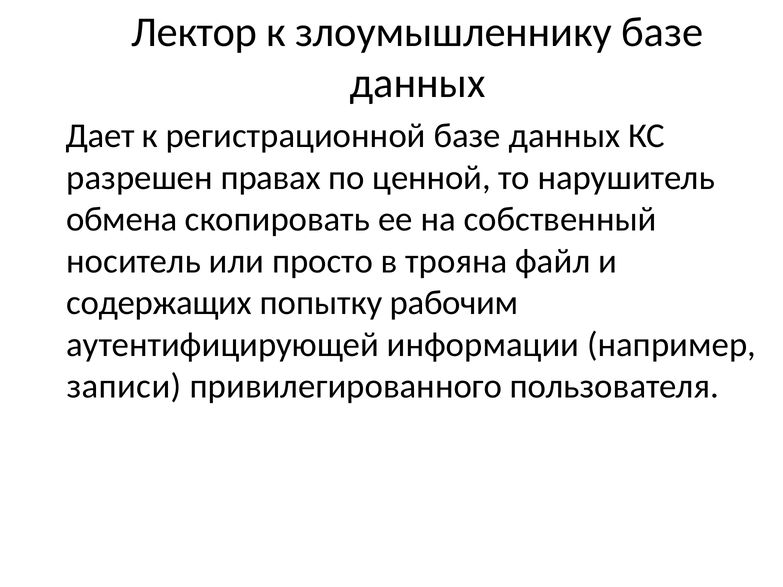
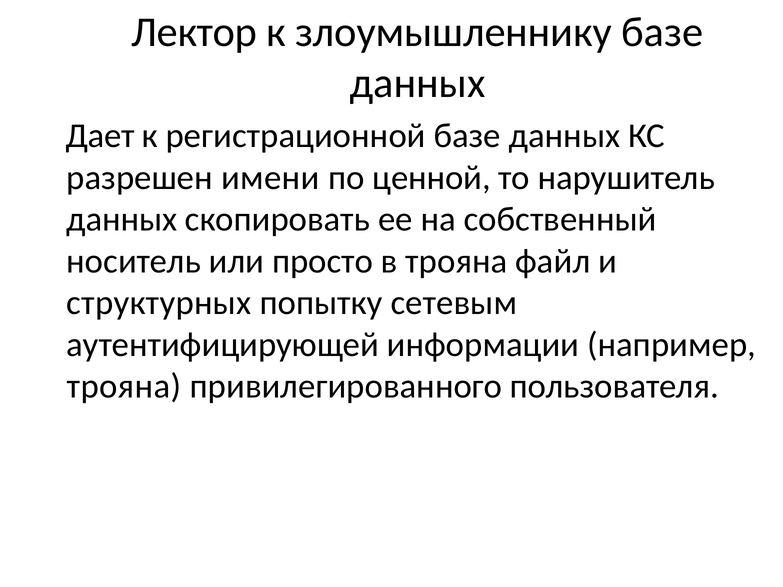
правах: правах -> имени
обмена at (122, 219): обмена -> данных
содержащих: содержащих -> структурных
рабочим: рабочим -> сетевым
записи at (124, 386): записи -> трояна
